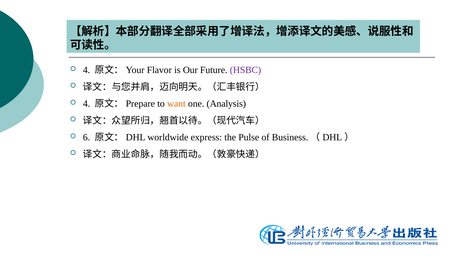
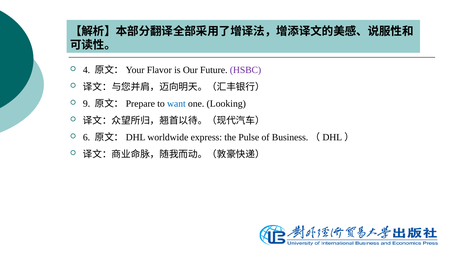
4 at (87, 104): 4 -> 9
want colour: orange -> blue
Analysis: Analysis -> Looking
